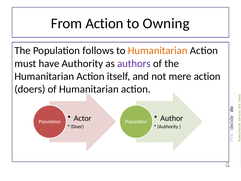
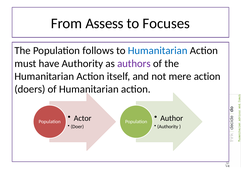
From Action: Action -> Assess
Owning: Owning -> Focuses
Humanitarian at (158, 51) colour: orange -> blue
